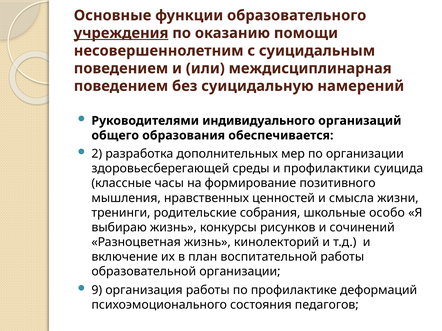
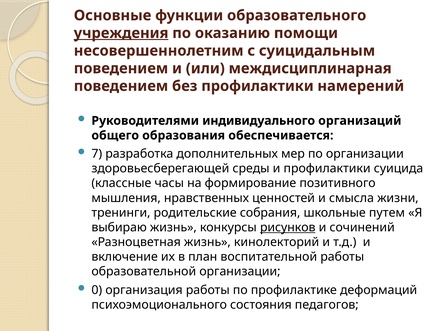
без суицидальную: суицидальную -> профилактики
2: 2 -> 7
особо: особо -> путем
рисунков underline: none -> present
9: 9 -> 0
